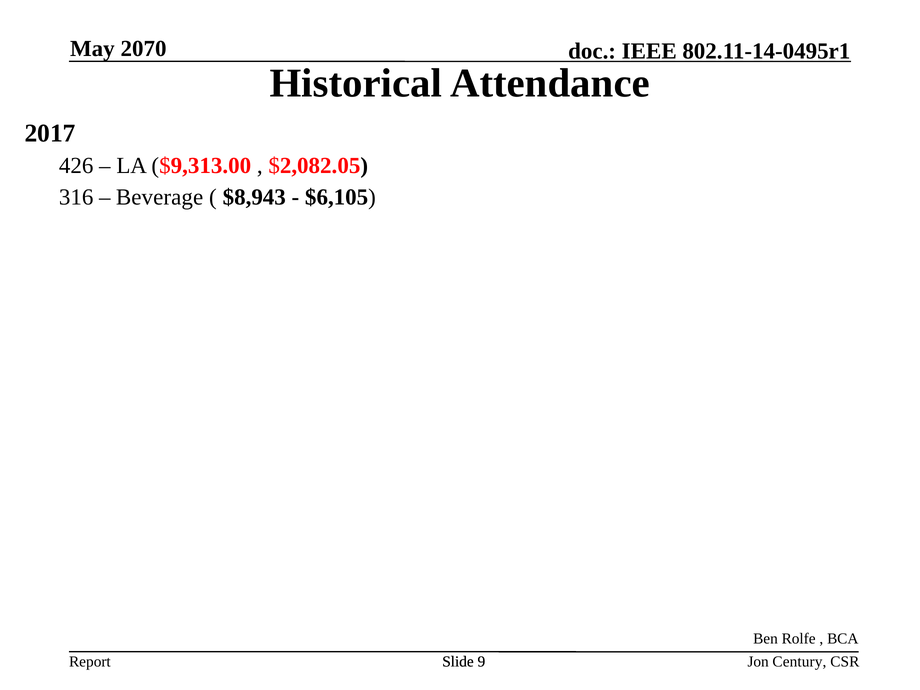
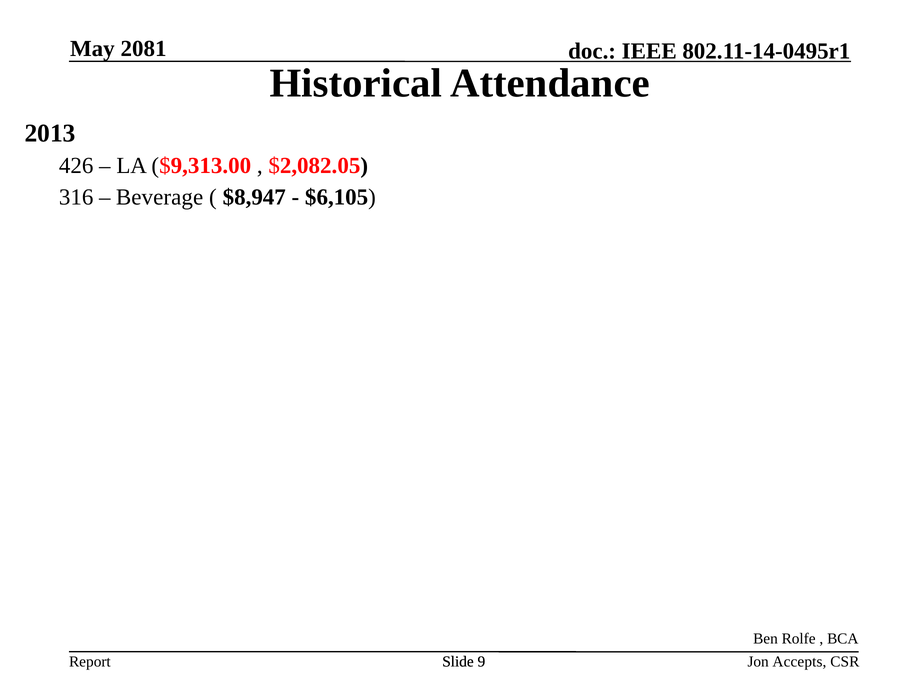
2070: 2070 -> 2081
2017: 2017 -> 2013
$8,943: $8,943 -> $8,947
Century: Century -> Accepts
